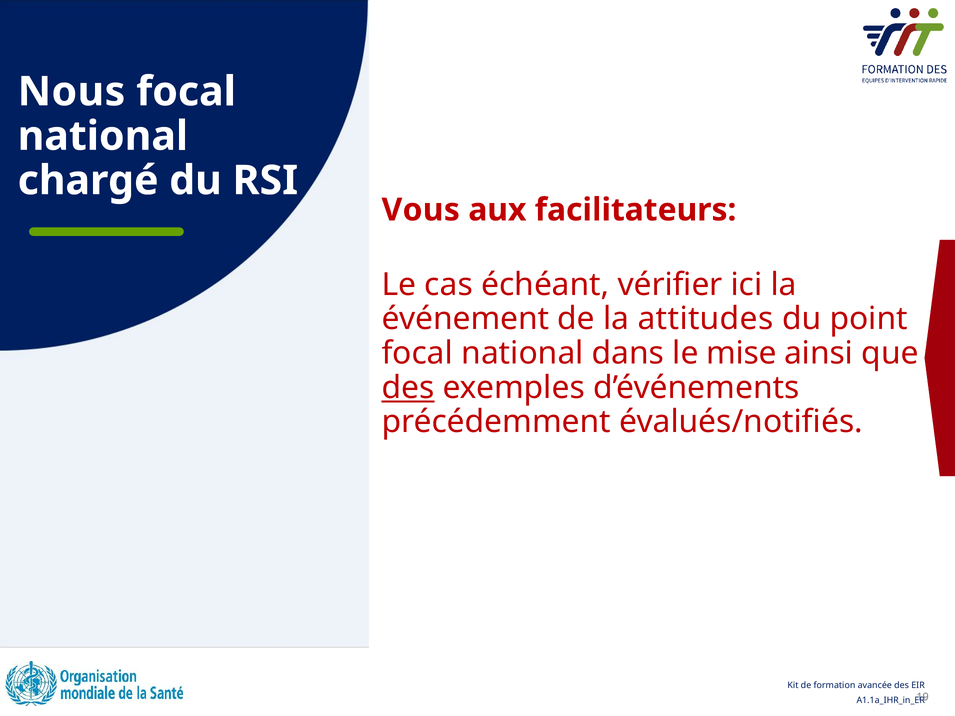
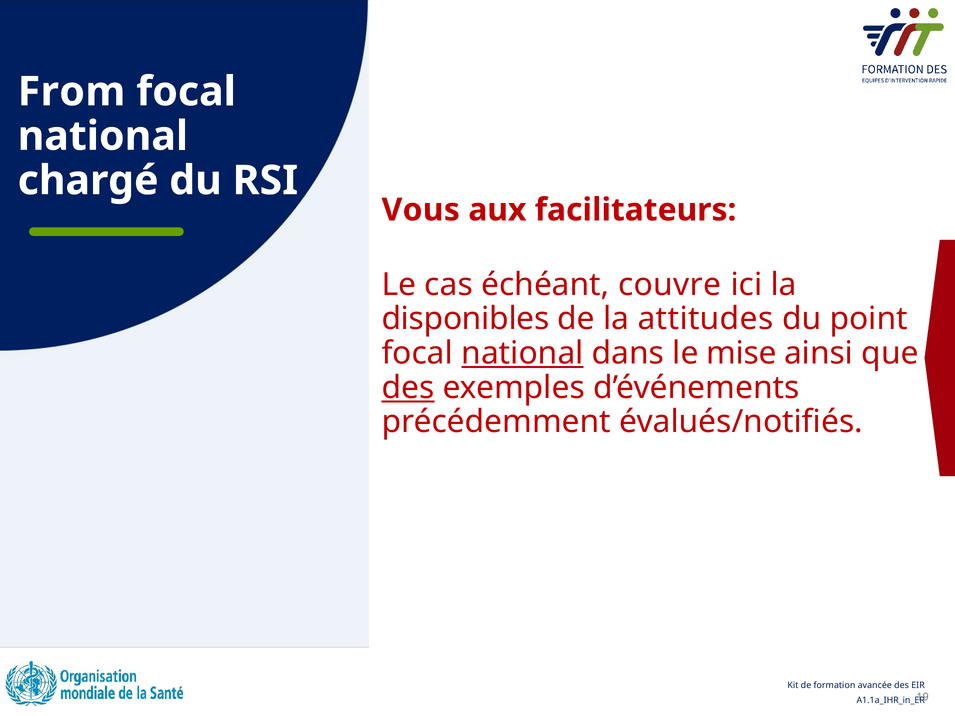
Nous: Nous -> From
vérifier: vérifier -> couvre
événement: événement -> disponibles
national at (522, 353) underline: none -> present
